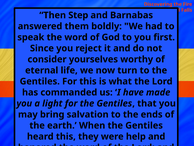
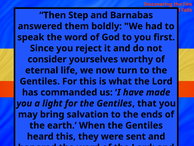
help: help -> sent
